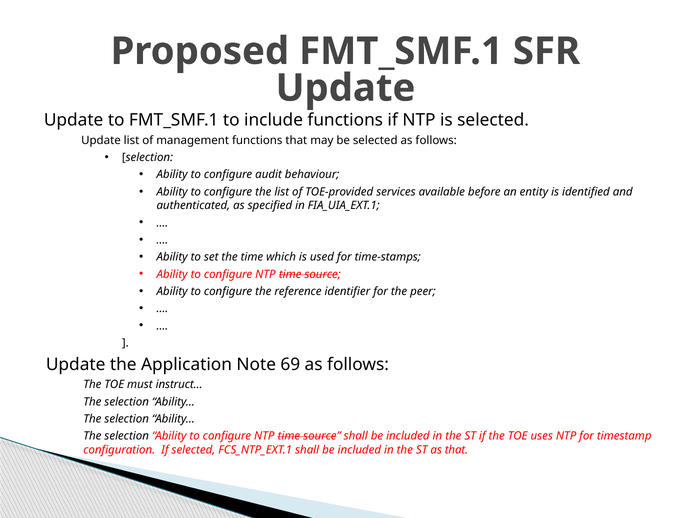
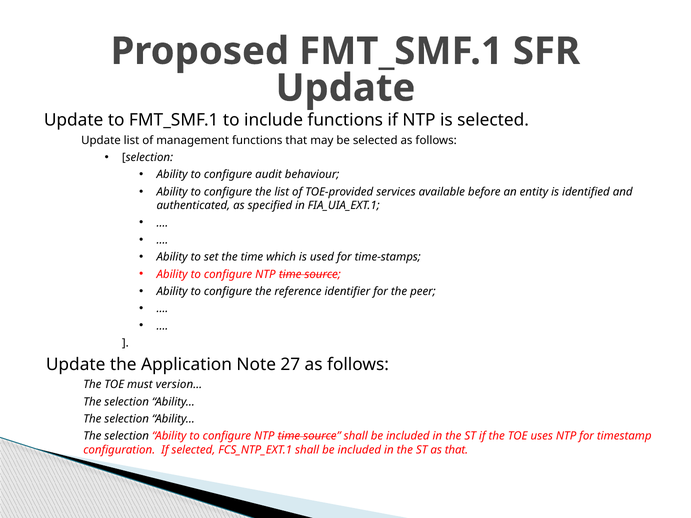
69: 69 -> 27
instruct…: instruct… -> version…
